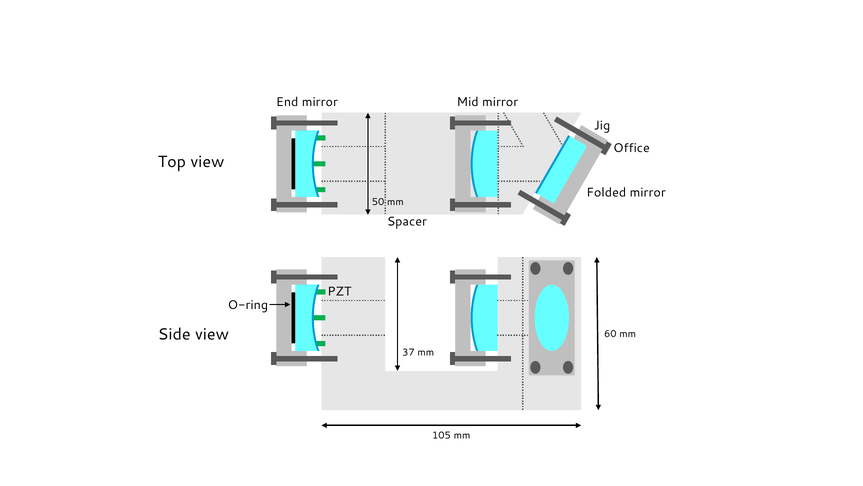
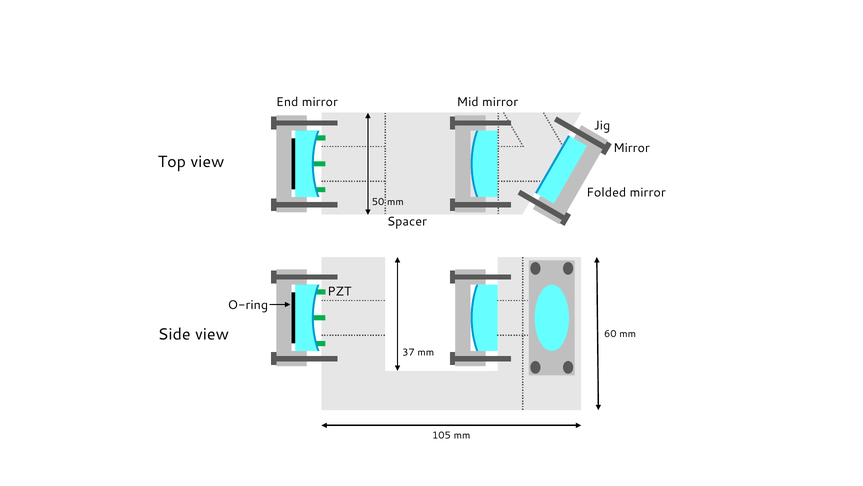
Office at (632, 148): Office -> Mirror
